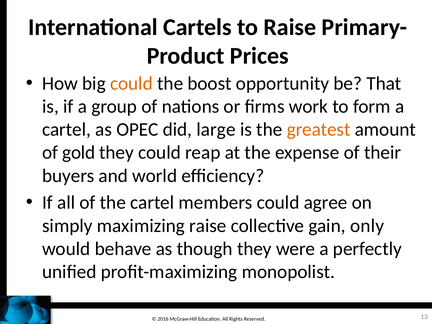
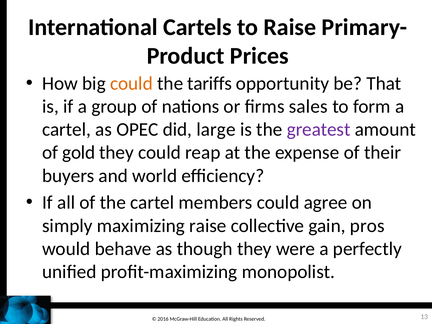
boost: boost -> tariffs
work: work -> sales
greatest colour: orange -> purple
only: only -> pros
